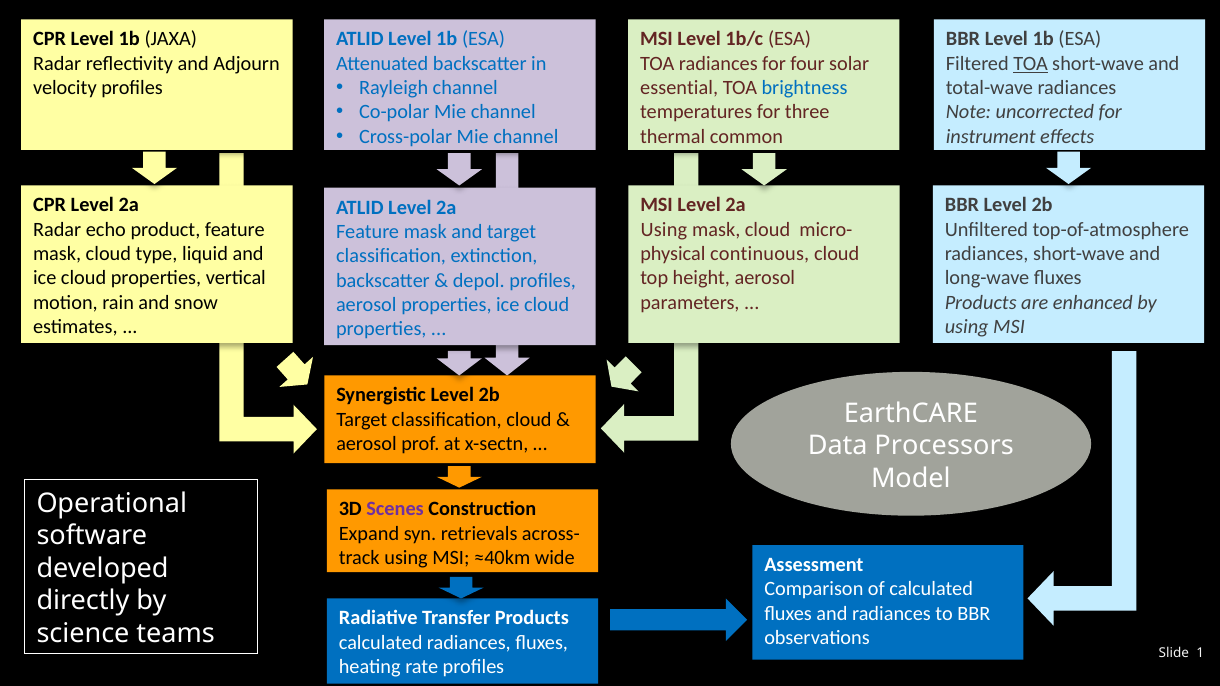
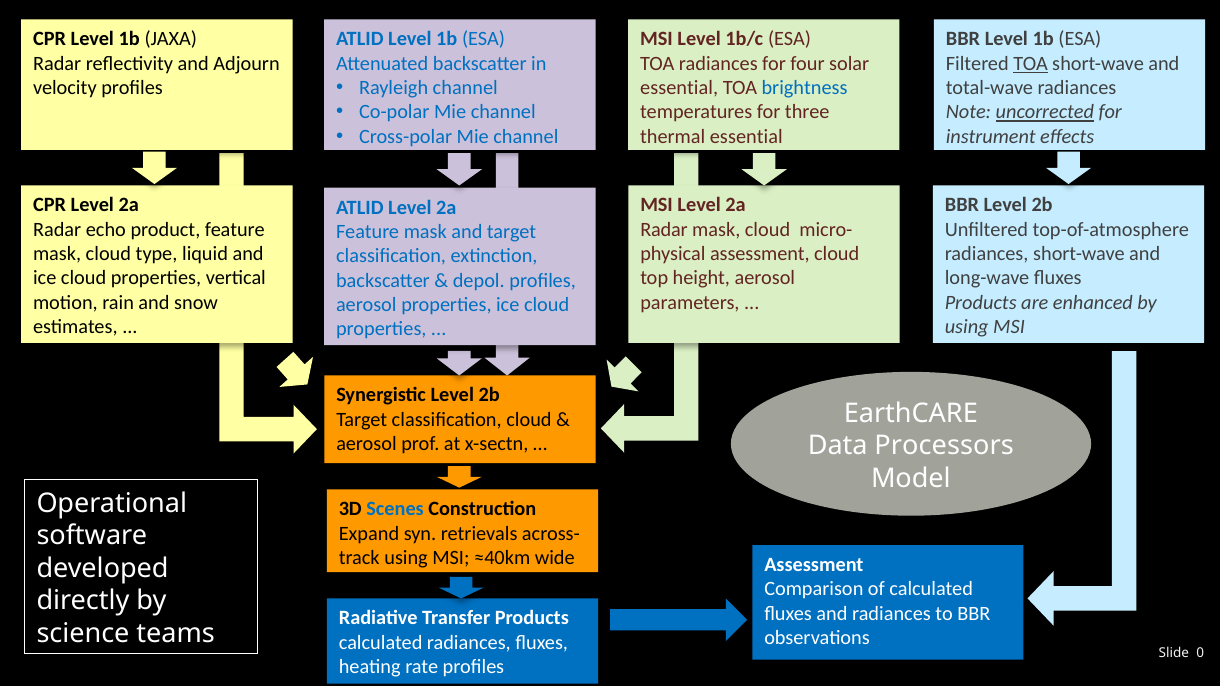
uncorrected underline: none -> present
thermal common: common -> essential
Using at (664, 230): Using -> Radar
continuous at (760, 254): continuous -> assessment
Scenes colour: purple -> blue
1: 1 -> 0
